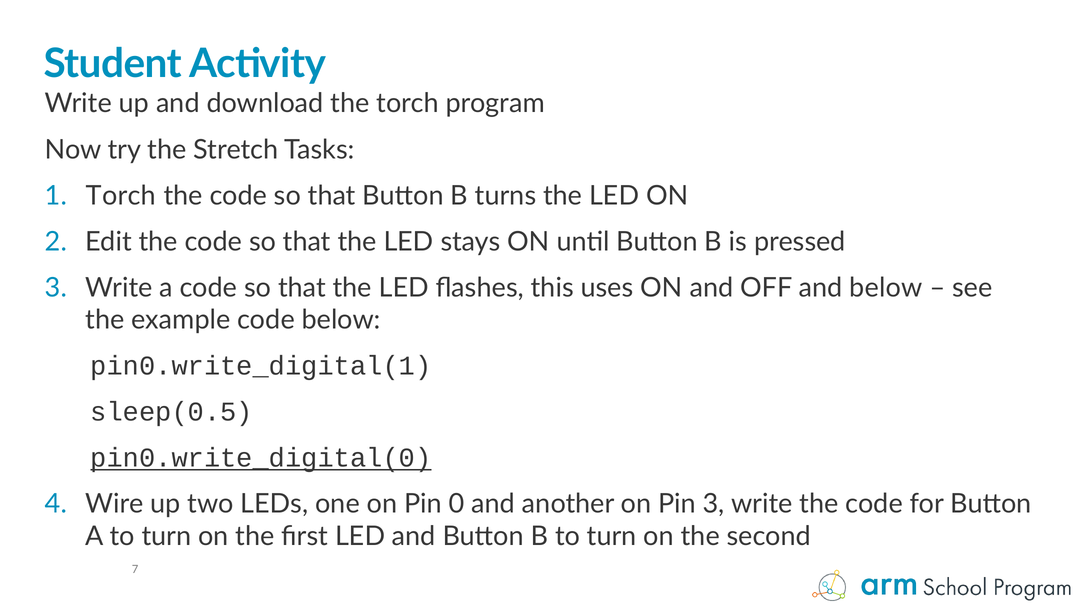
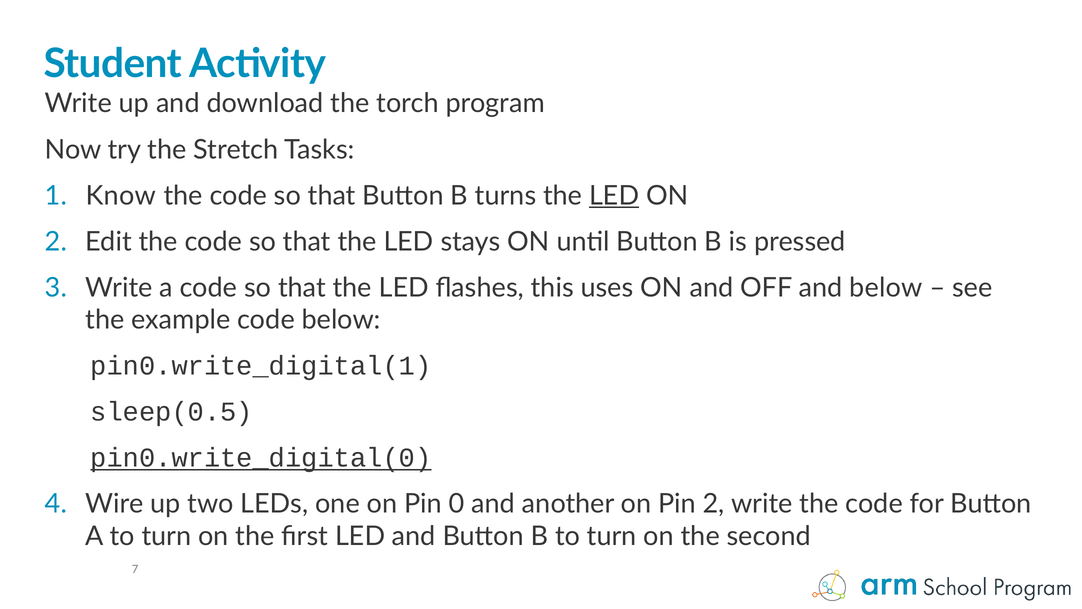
1 Torch: Torch -> Know
LED at (614, 195) underline: none -> present
Pin 3: 3 -> 2
